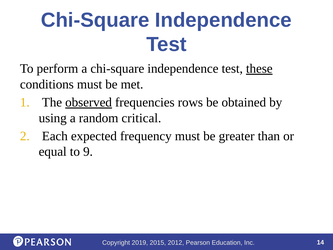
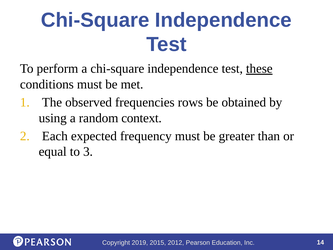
observed underline: present -> none
critical: critical -> context
9: 9 -> 3
